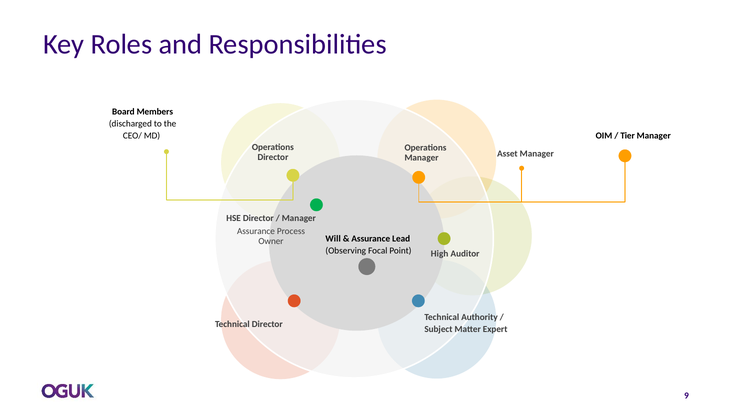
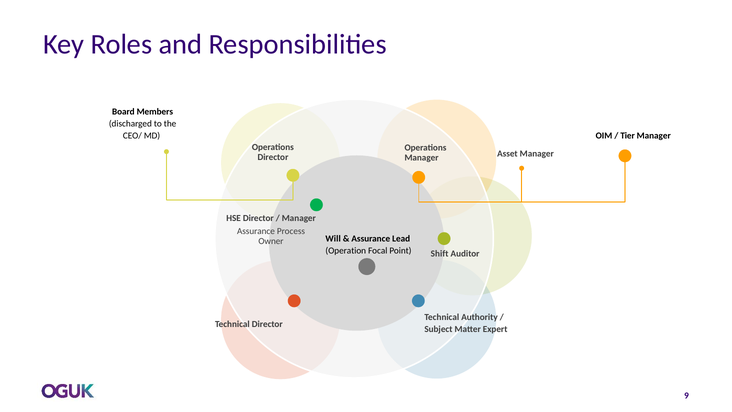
Observing: Observing -> Operation
High: High -> Shift
